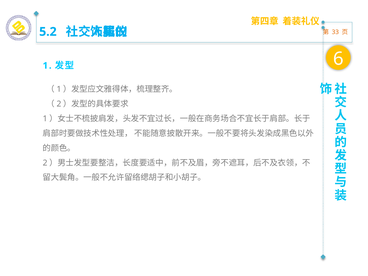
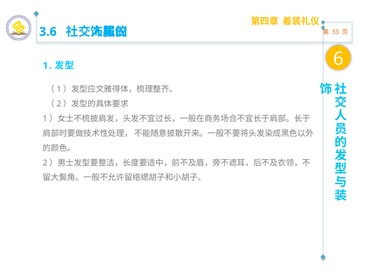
5.2: 5.2 -> 3.6
